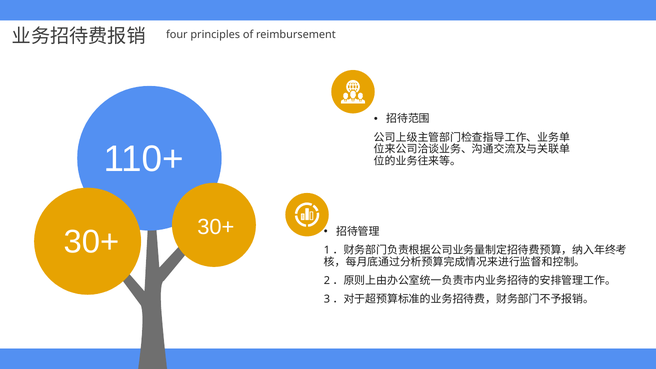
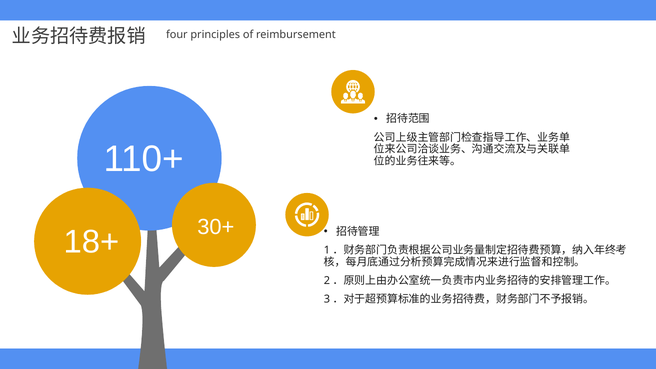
30+ at (91, 242): 30+ -> 18+
